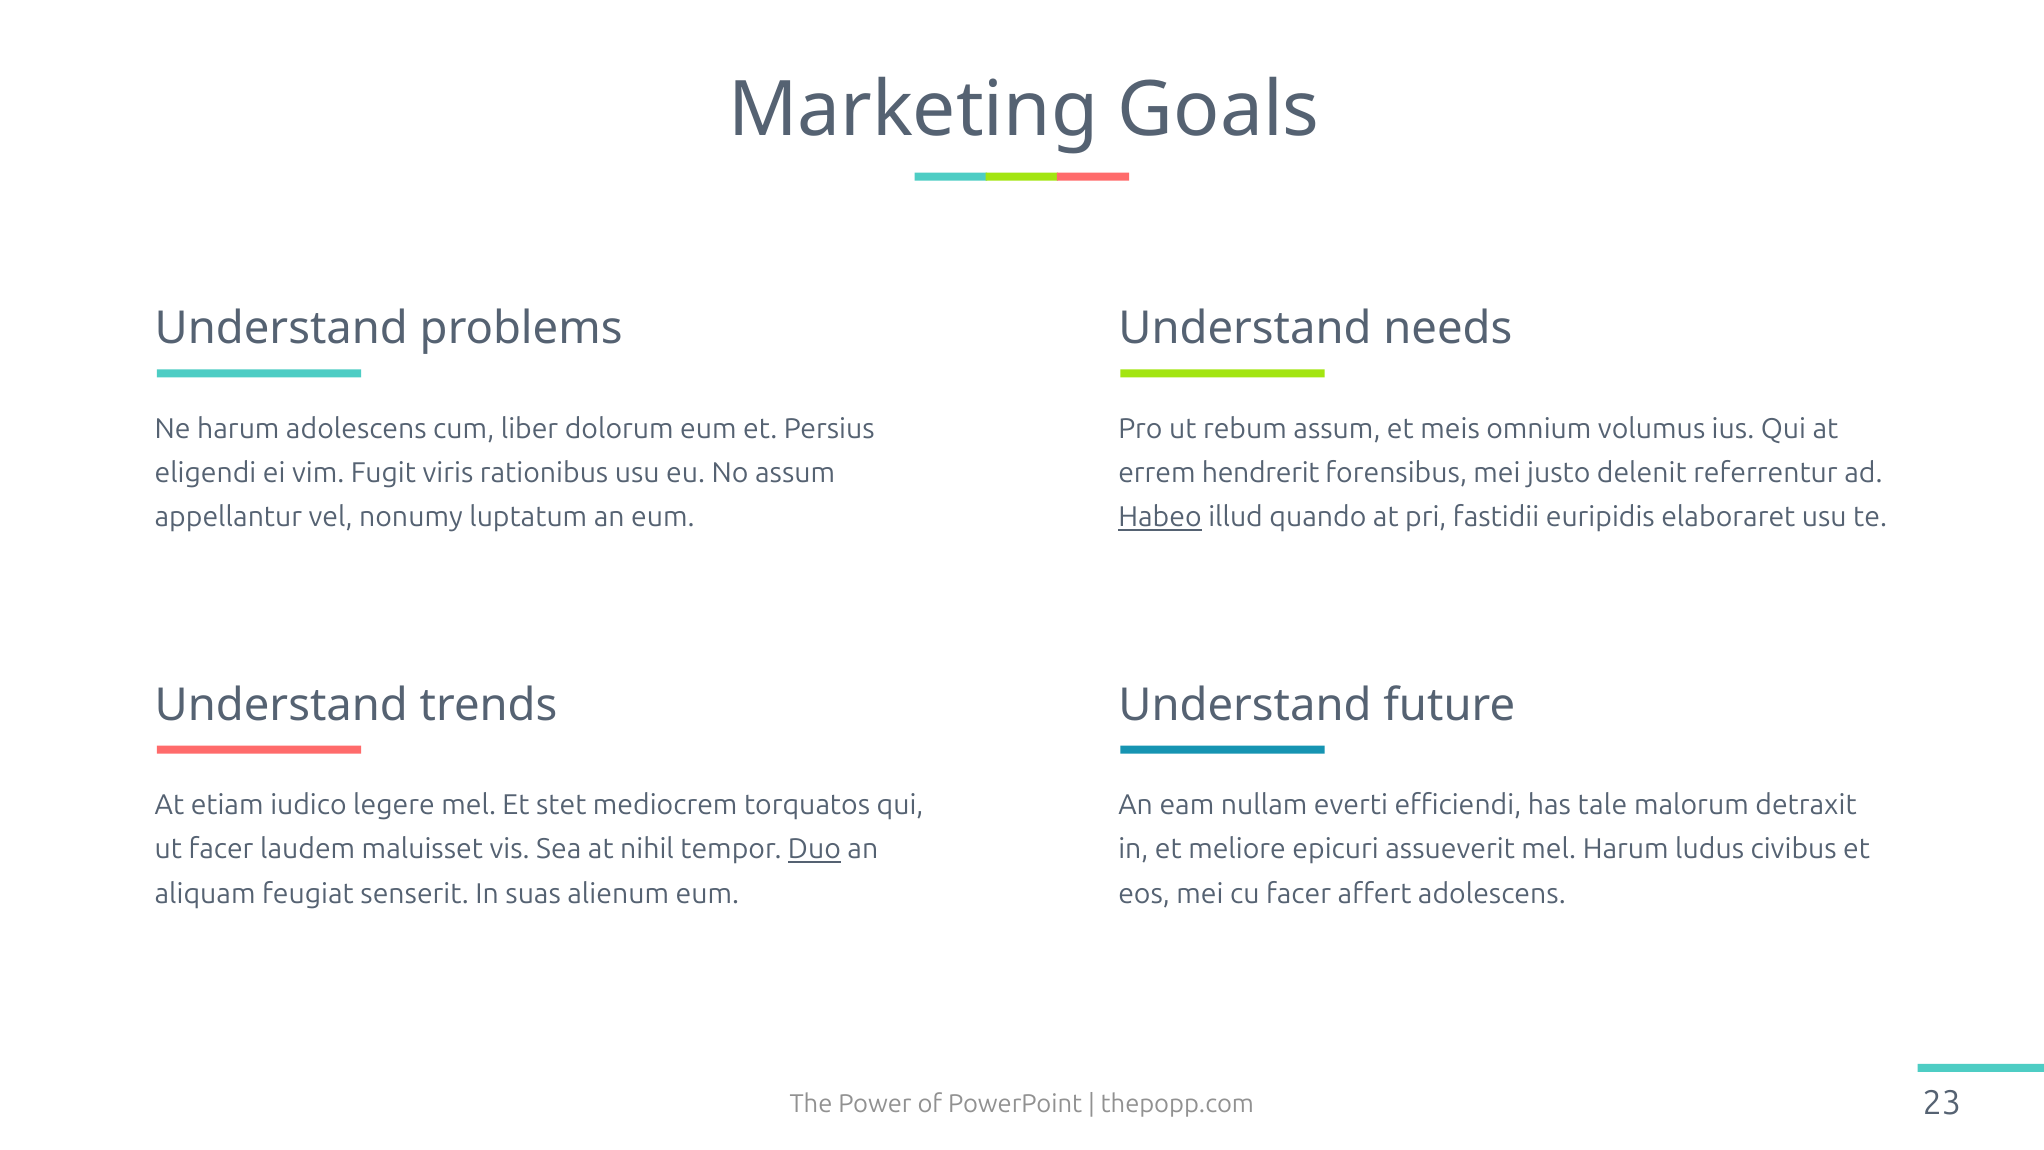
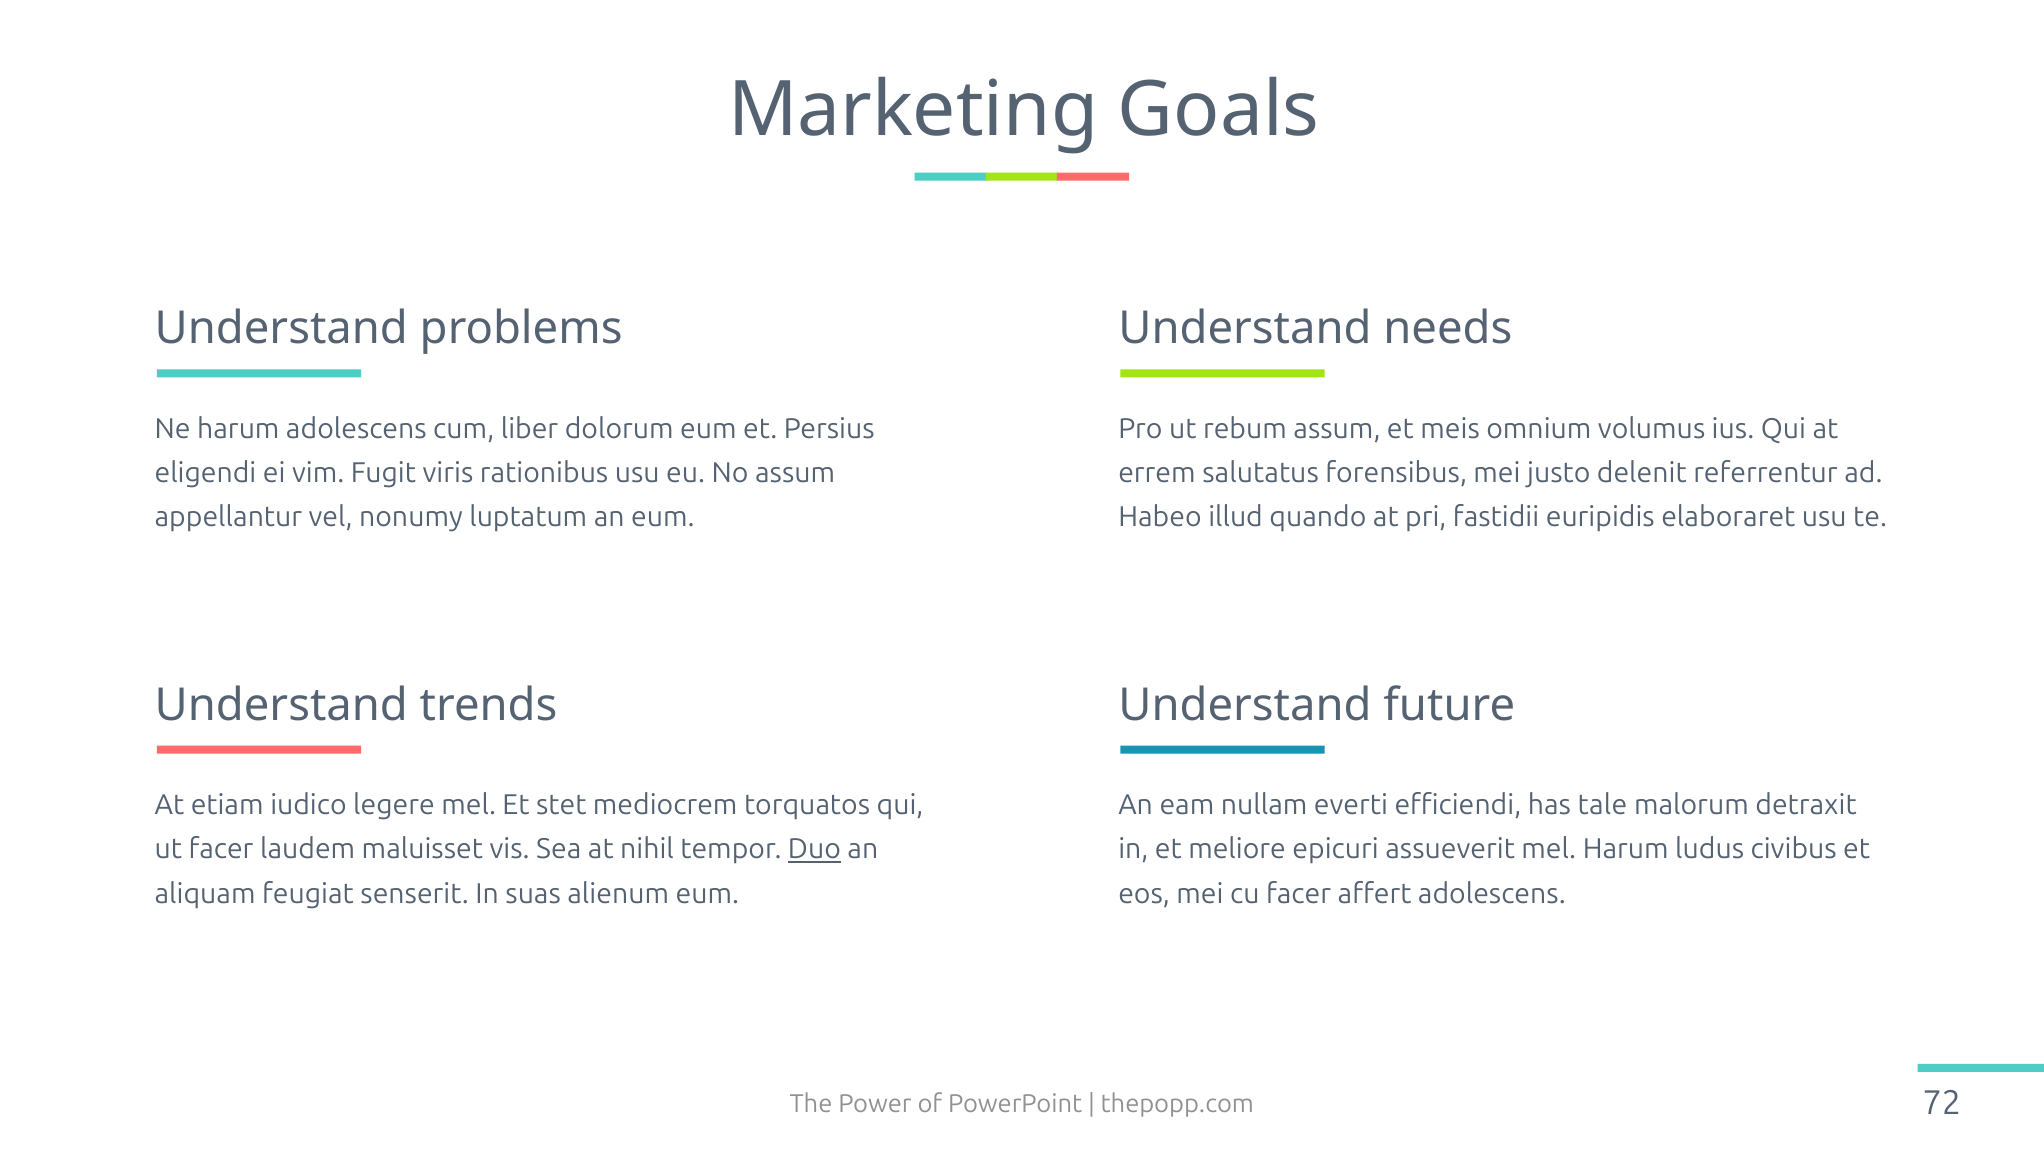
hendrerit: hendrerit -> salutatus
Habeo underline: present -> none
23: 23 -> 72
